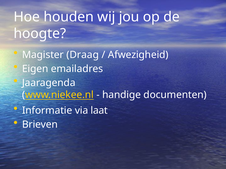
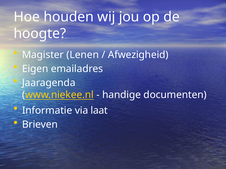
Draag: Draag -> Lenen
